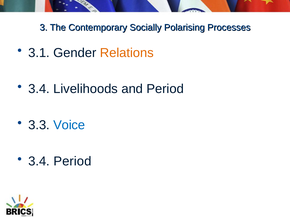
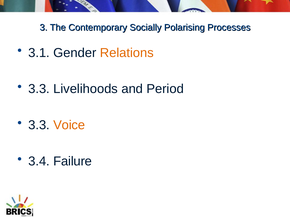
3.4 at (39, 89): 3.4 -> 3.3
Voice colour: blue -> orange
3.4 Period: Period -> Failure
